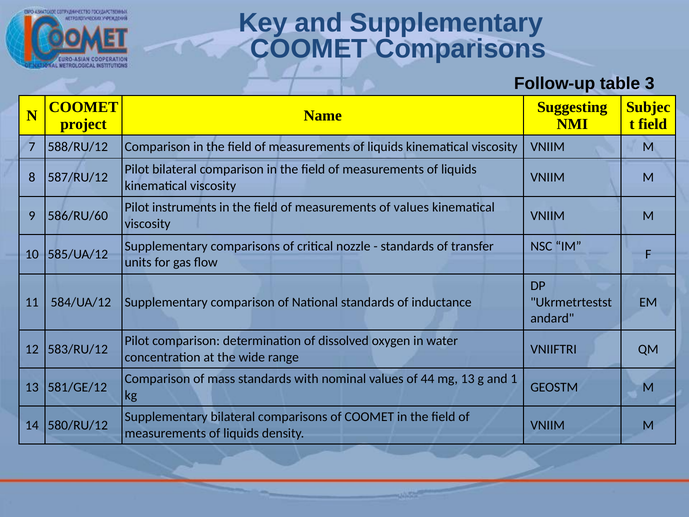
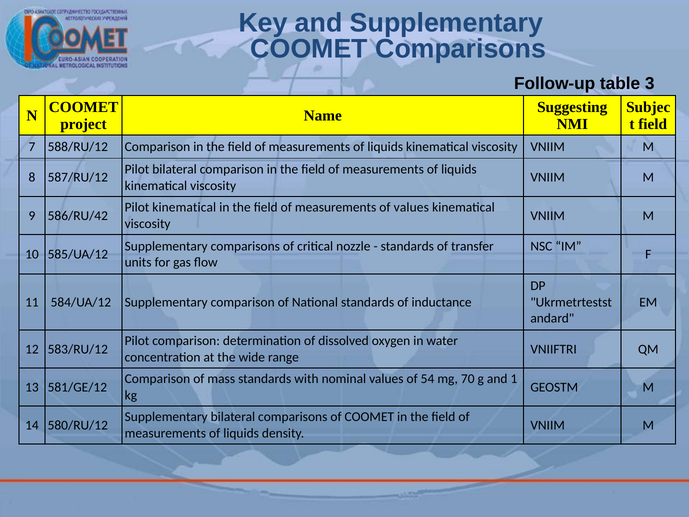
Pilot instruments: instruments -> kinematical
586/RU/60: 586/RU/60 -> 586/RU/42
44: 44 -> 54
mg 13: 13 -> 70
